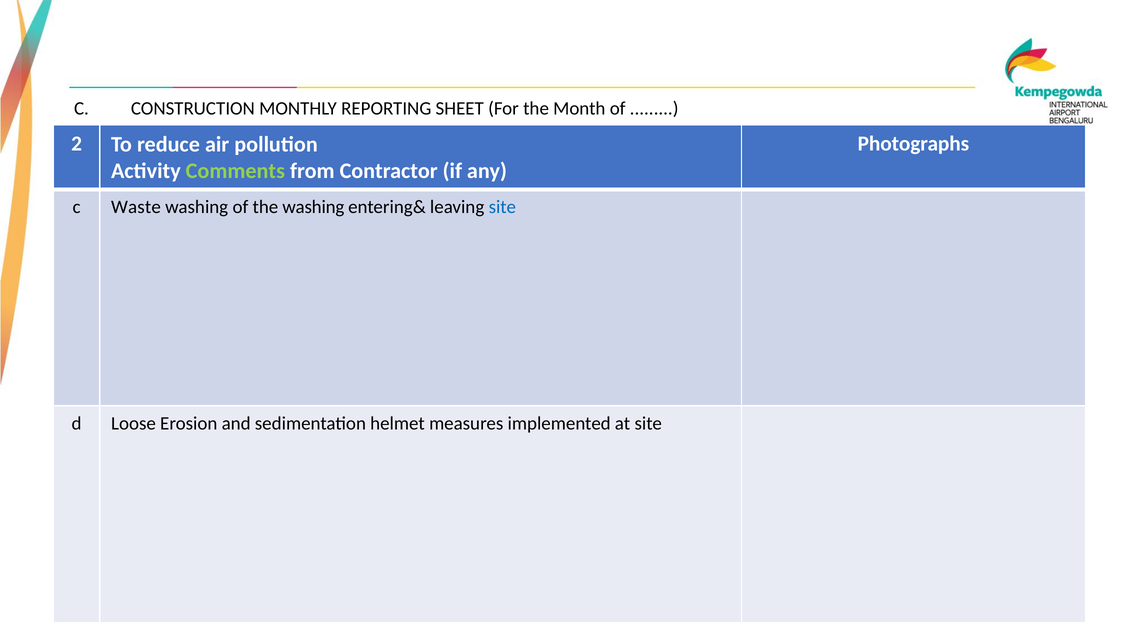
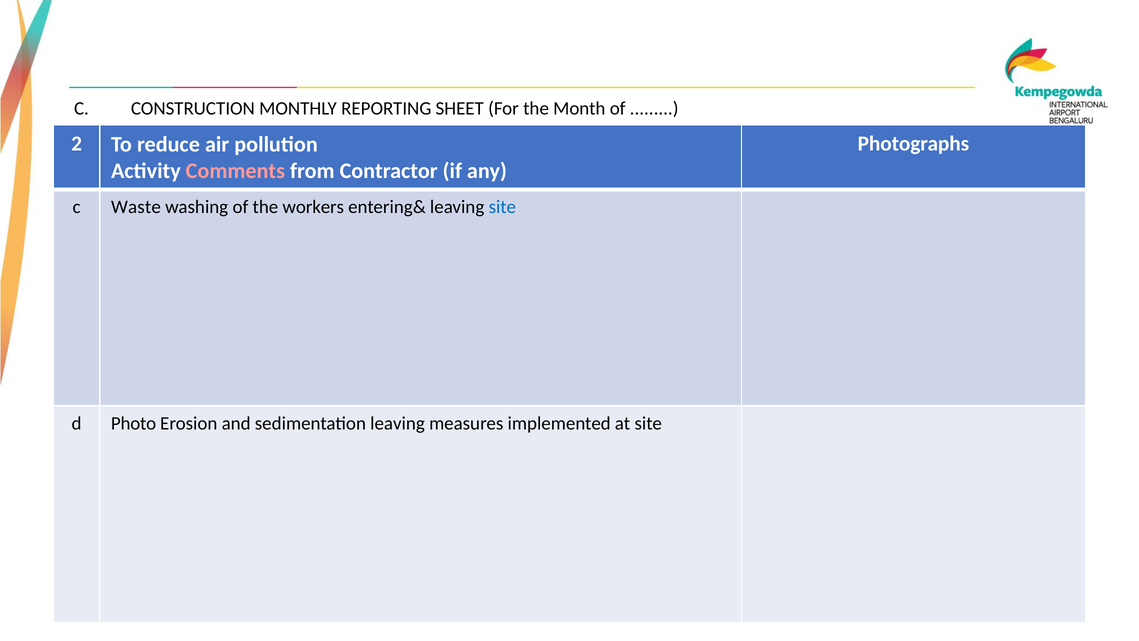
Comments colour: light green -> pink
the washing: washing -> workers
Loose: Loose -> Photo
sedimentation helmet: helmet -> leaving
